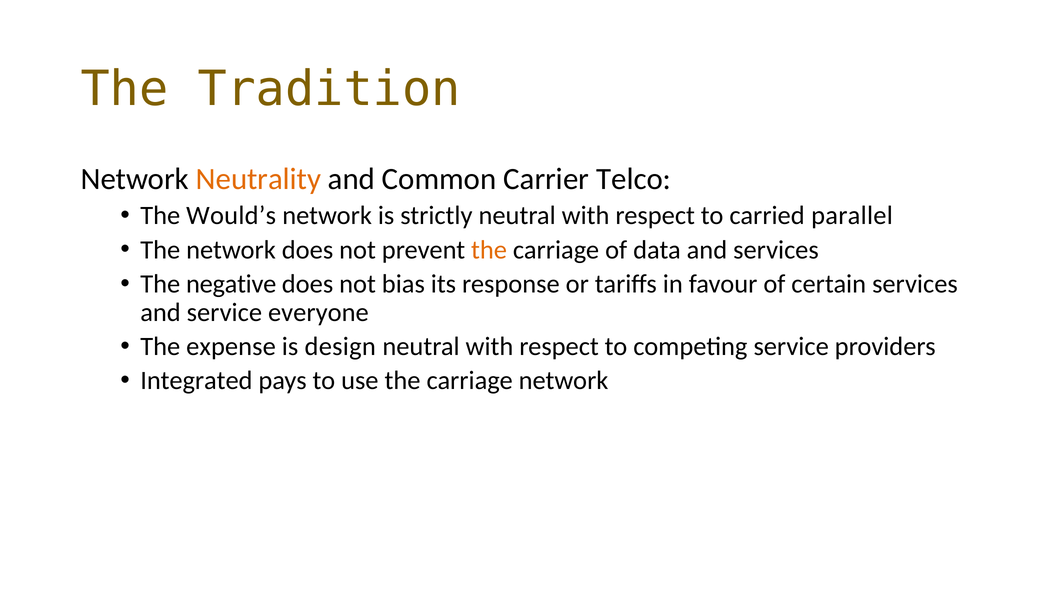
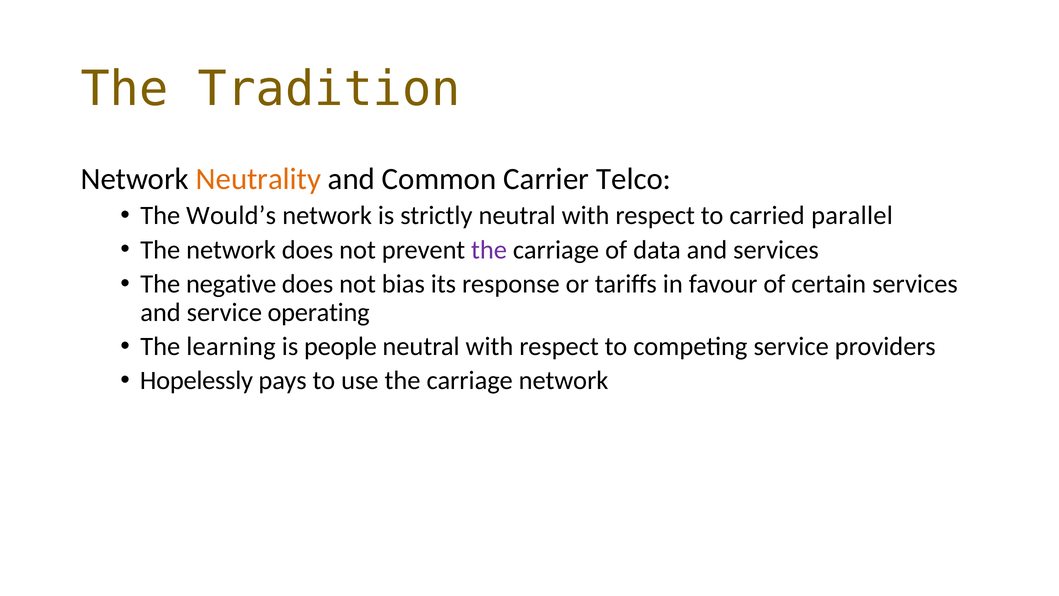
the at (489, 250) colour: orange -> purple
everyone: everyone -> operating
expense: expense -> learning
design: design -> people
Integrated: Integrated -> Hopelessly
